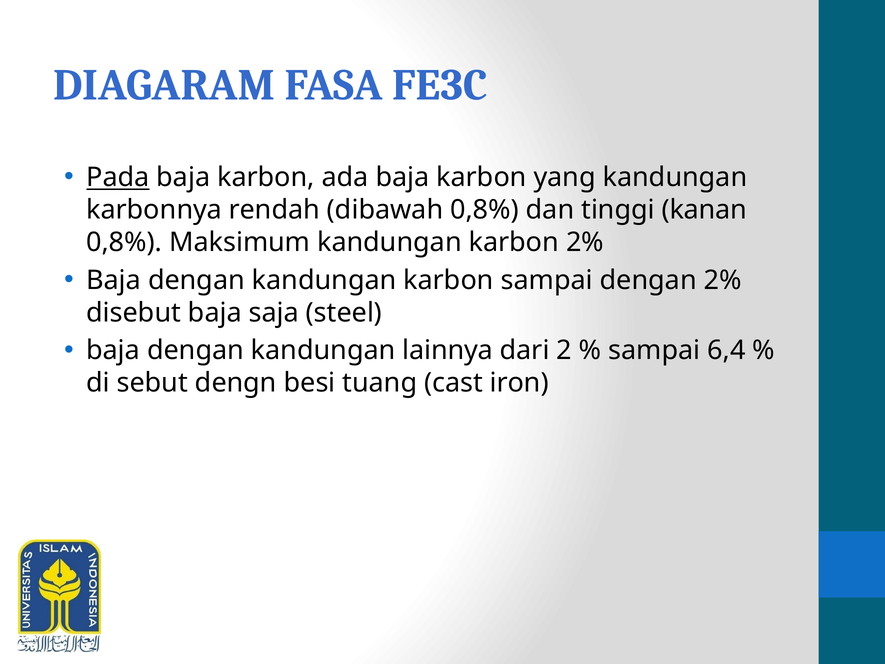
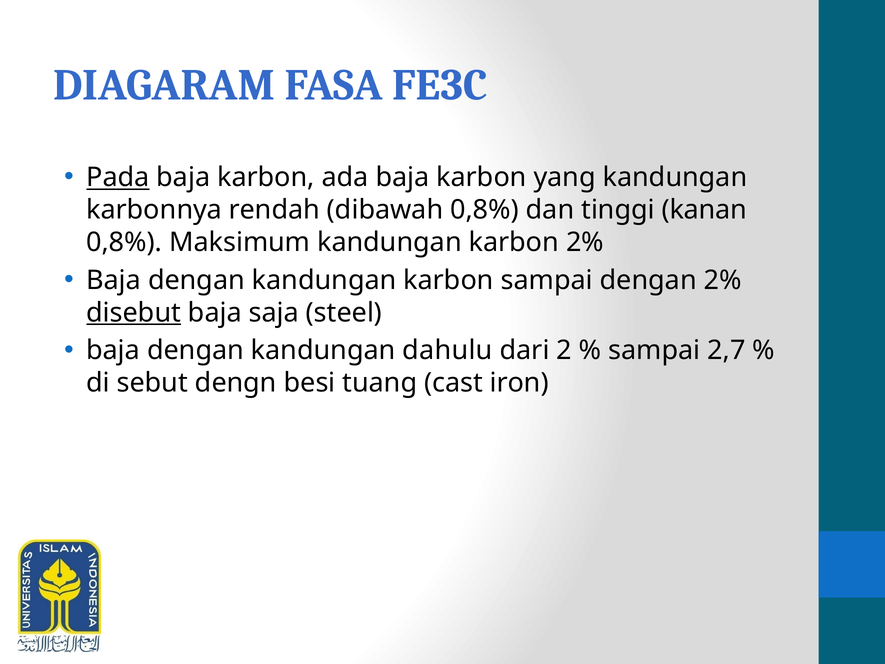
disebut underline: none -> present
lainnya: lainnya -> dahulu
6,4: 6,4 -> 2,7
